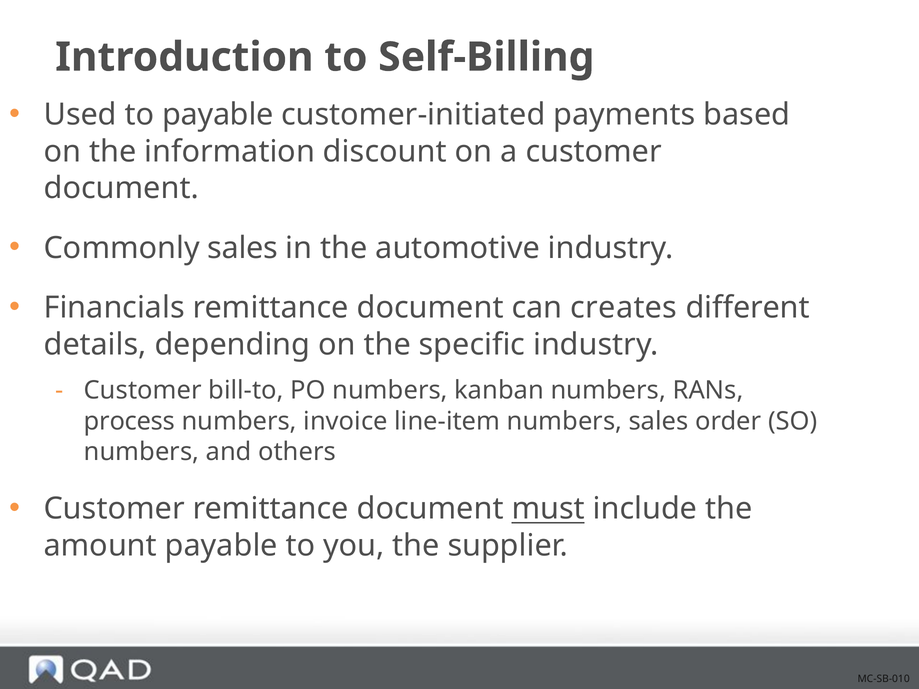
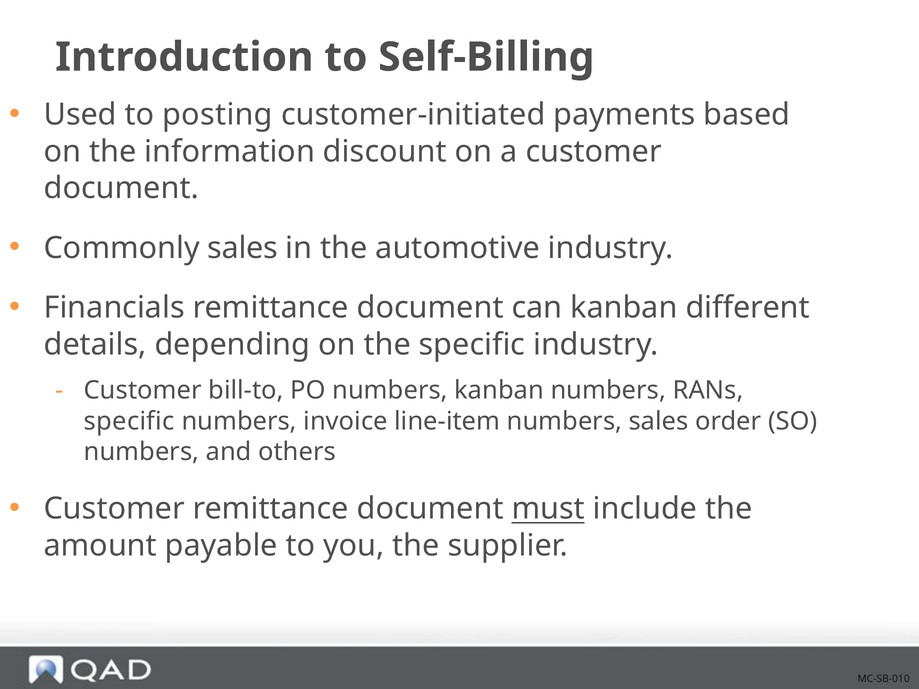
to payable: payable -> posting
can creates: creates -> kanban
process at (129, 421): process -> specific
